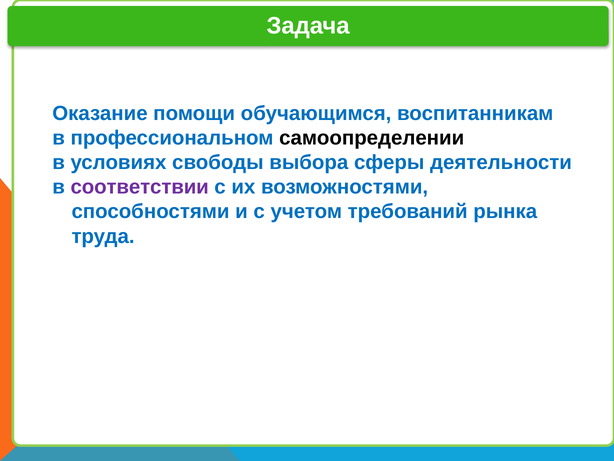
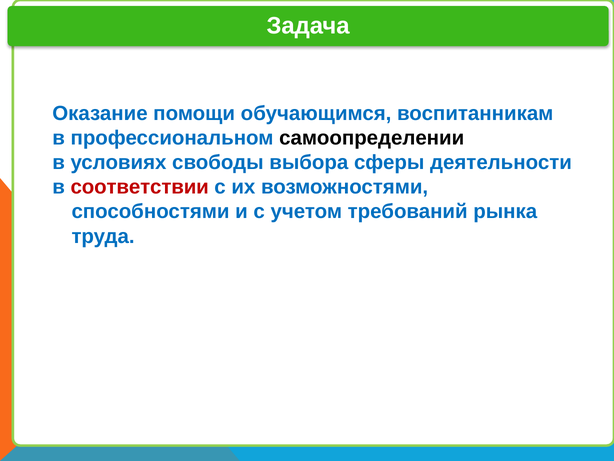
соответствии colour: purple -> red
